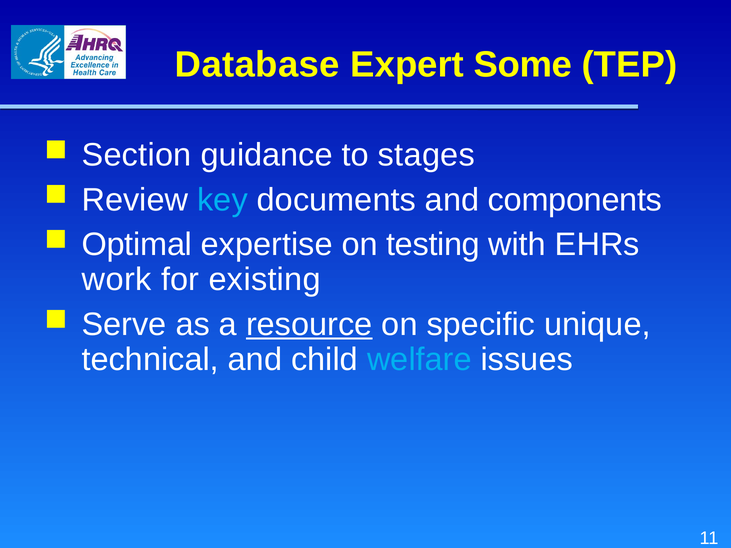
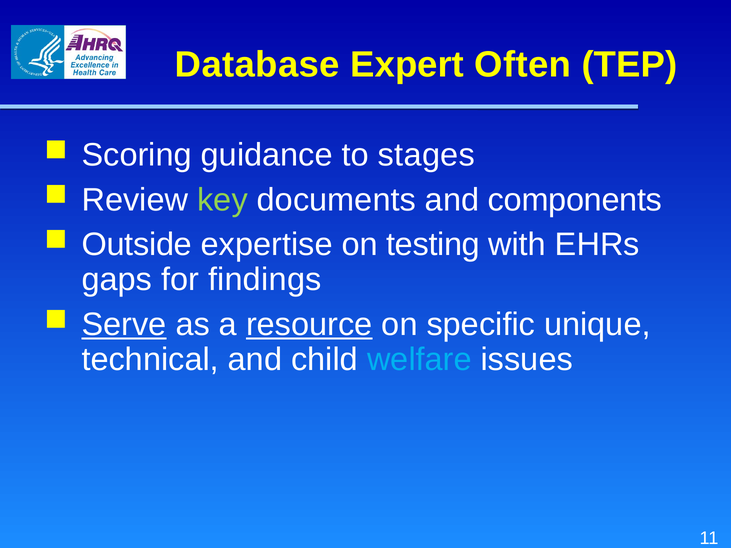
Some: Some -> Often
Section: Section -> Scoring
key colour: light blue -> light green
Optimal: Optimal -> Outside
work: work -> gaps
existing: existing -> findings
Serve underline: none -> present
